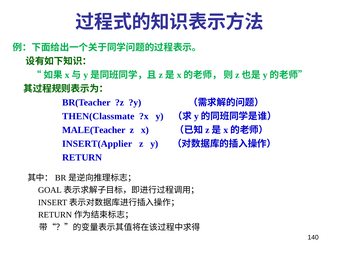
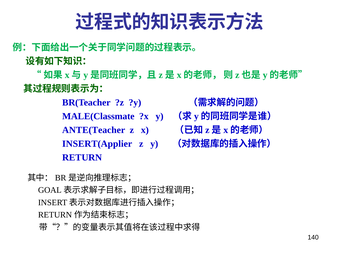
THEN(Classmate: THEN(Classmate -> MALE(Classmate
MALE(Teacher: MALE(Teacher -> ANTE(Teacher
